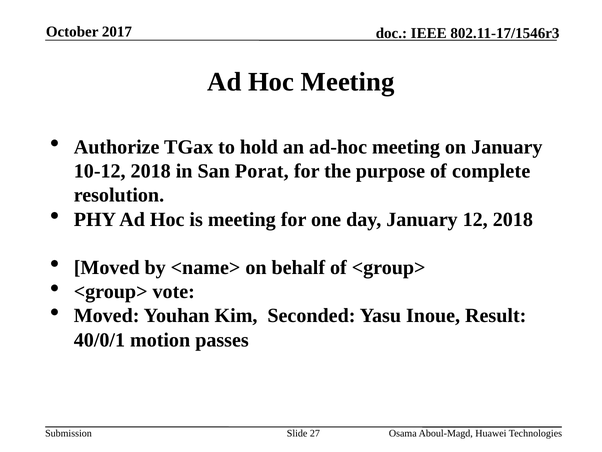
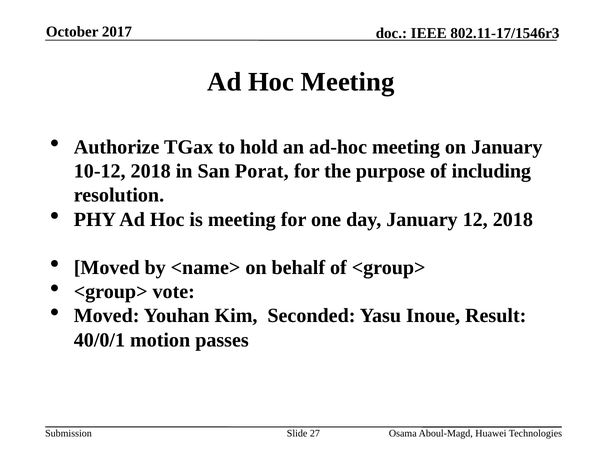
complete: complete -> including
